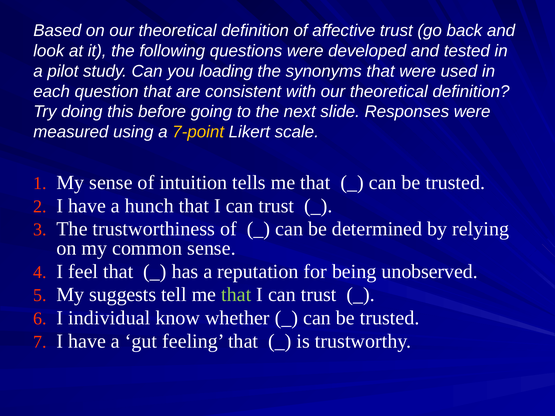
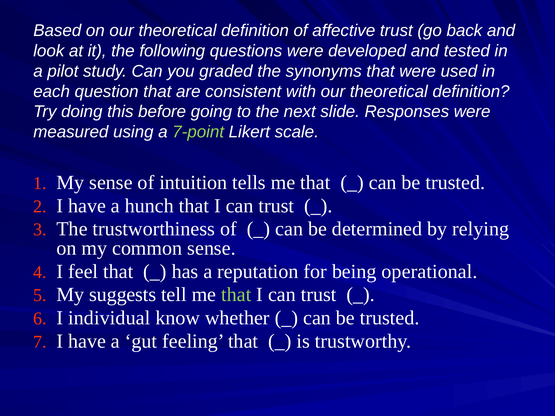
loading: loading -> graded
7-point colour: yellow -> light green
unobserved: unobserved -> operational
